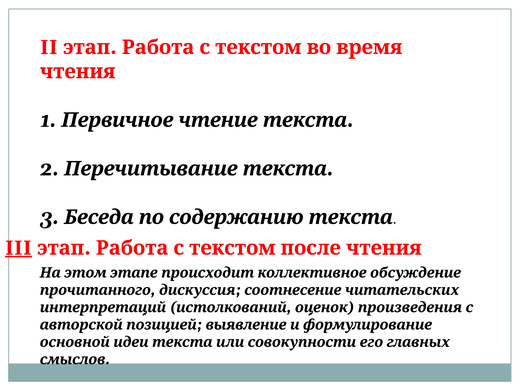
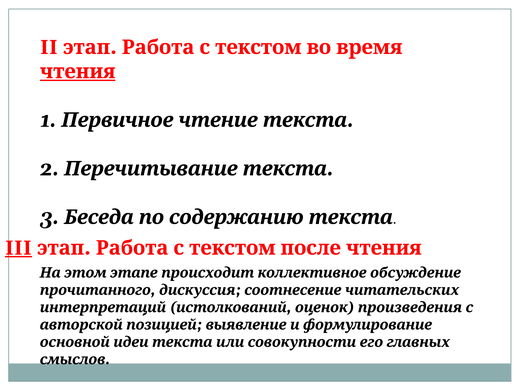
чтения at (78, 72) underline: none -> present
